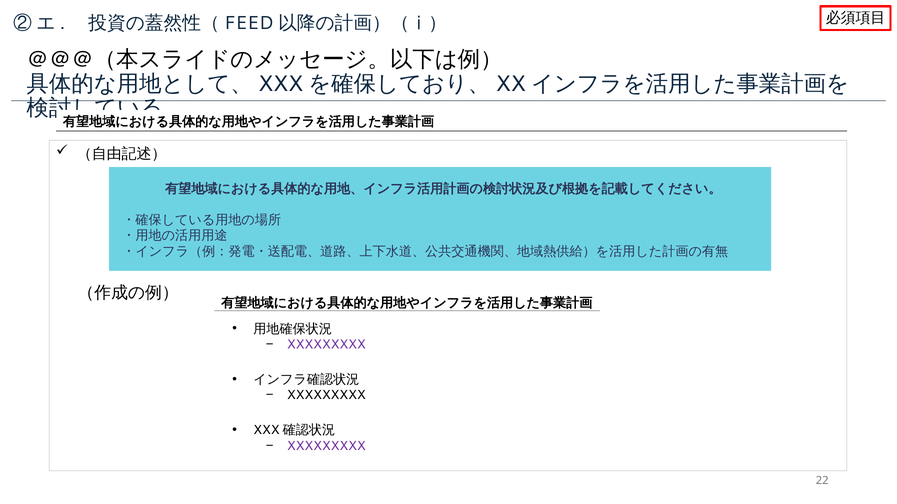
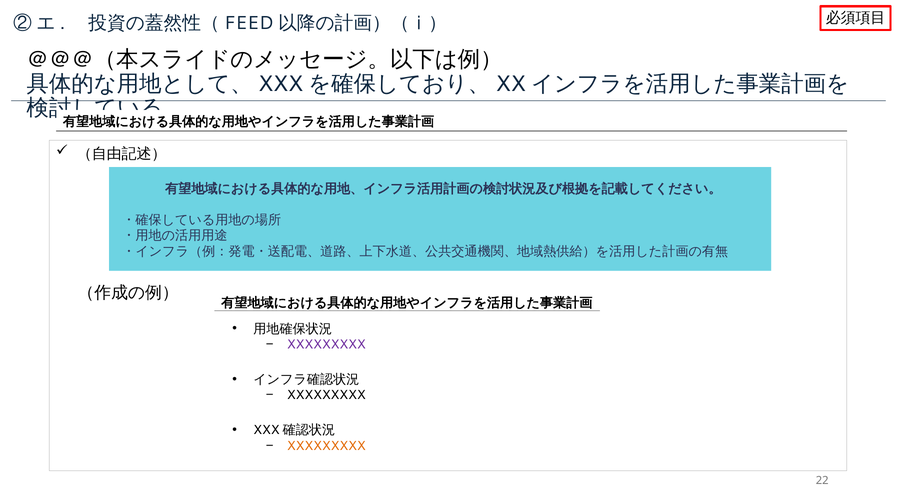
XXXXXXXXX at (326, 446) colour: purple -> orange
